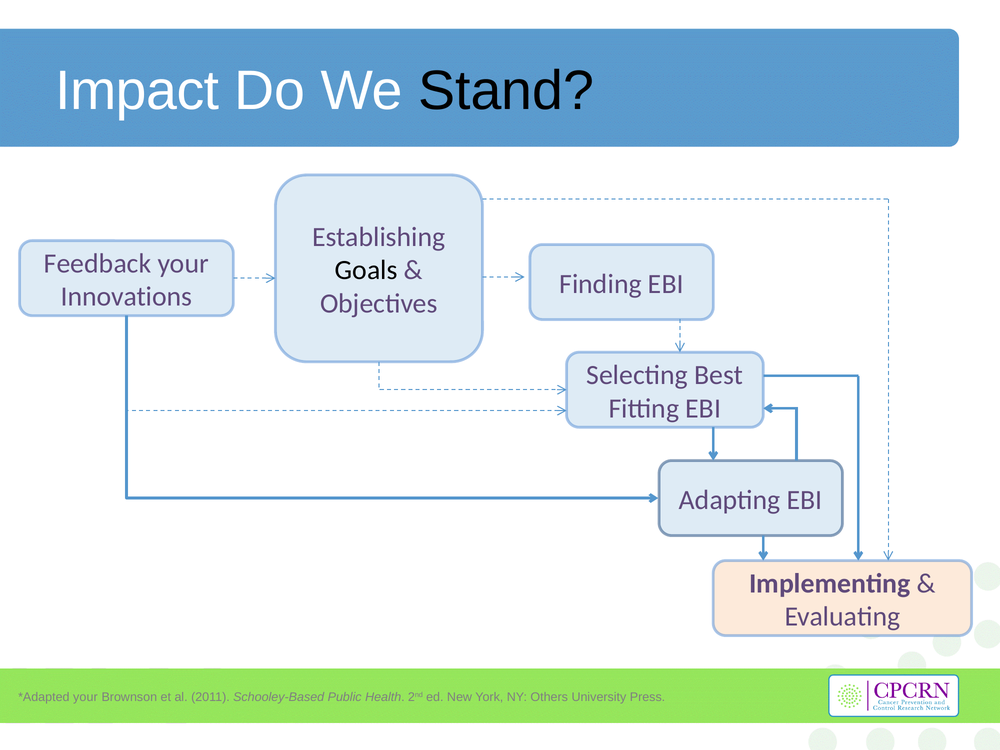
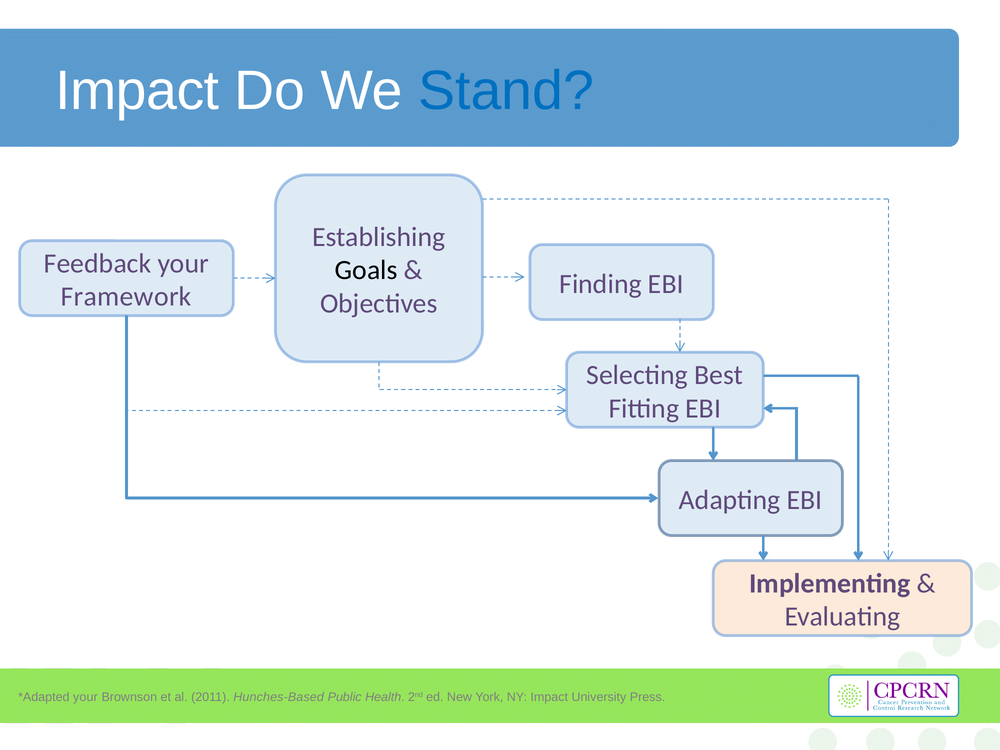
Stand colour: black -> blue
Innovations: Innovations -> Framework
Schooley-Based: Schooley-Based -> Hunches-Based
NY Others: Others -> Impact
